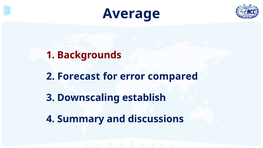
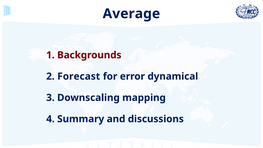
compared: compared -> dynamical
establish: establish -> mapping
